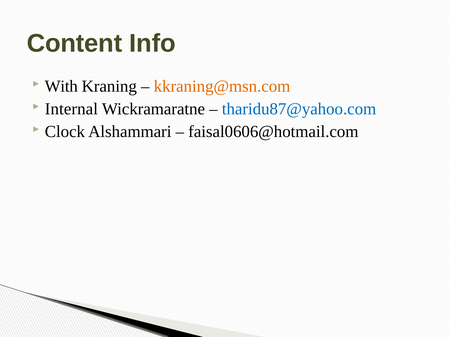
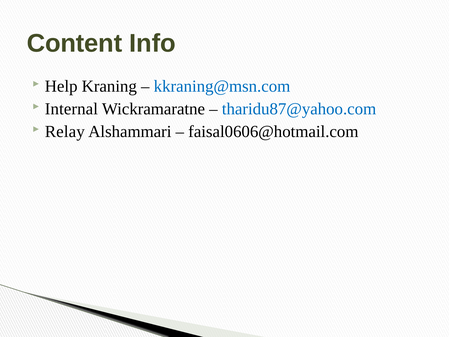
With: With -> Help
kkraning@msn.com colour: orange -> blue
Clock: Clock -> Relay
